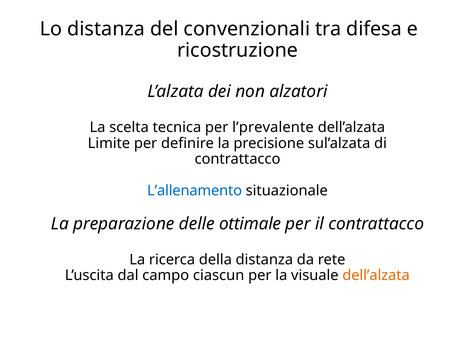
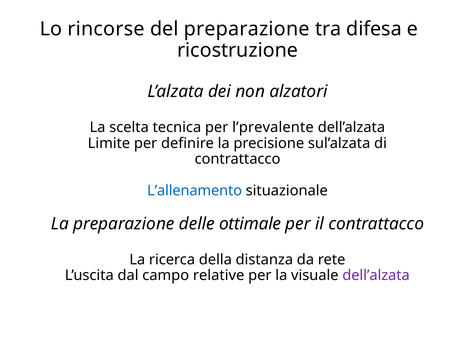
Lo distanza: distanza -> rincorse
del convenzionali: convenzionali -> preparazione
ciascun: ciascun -> relative
dell’alzata at (376, 275) colour: orange -> purple
